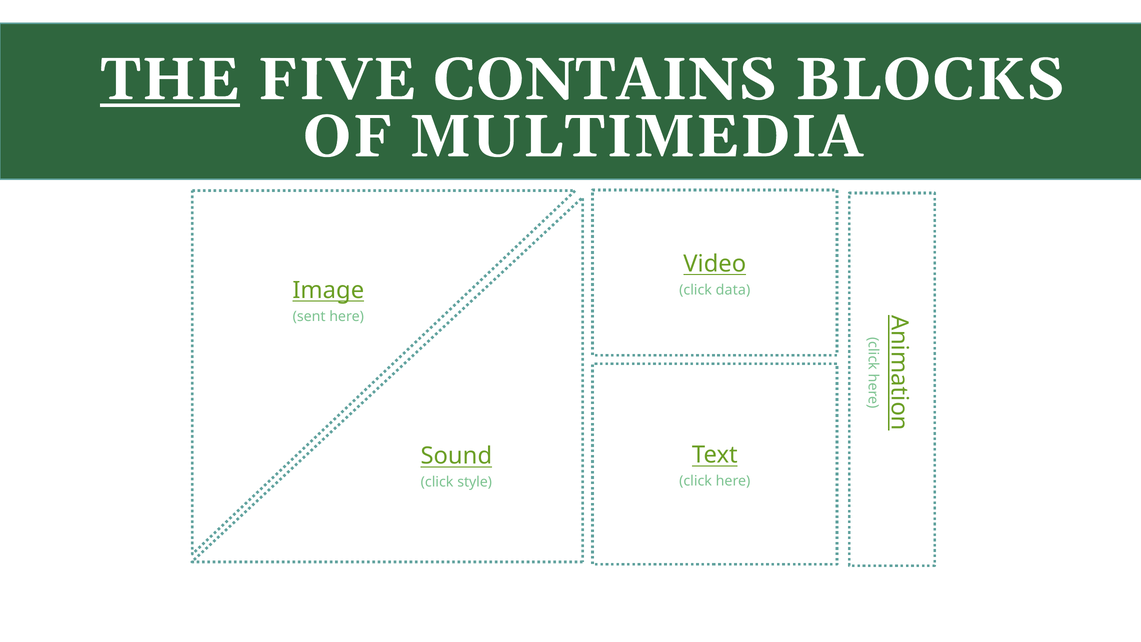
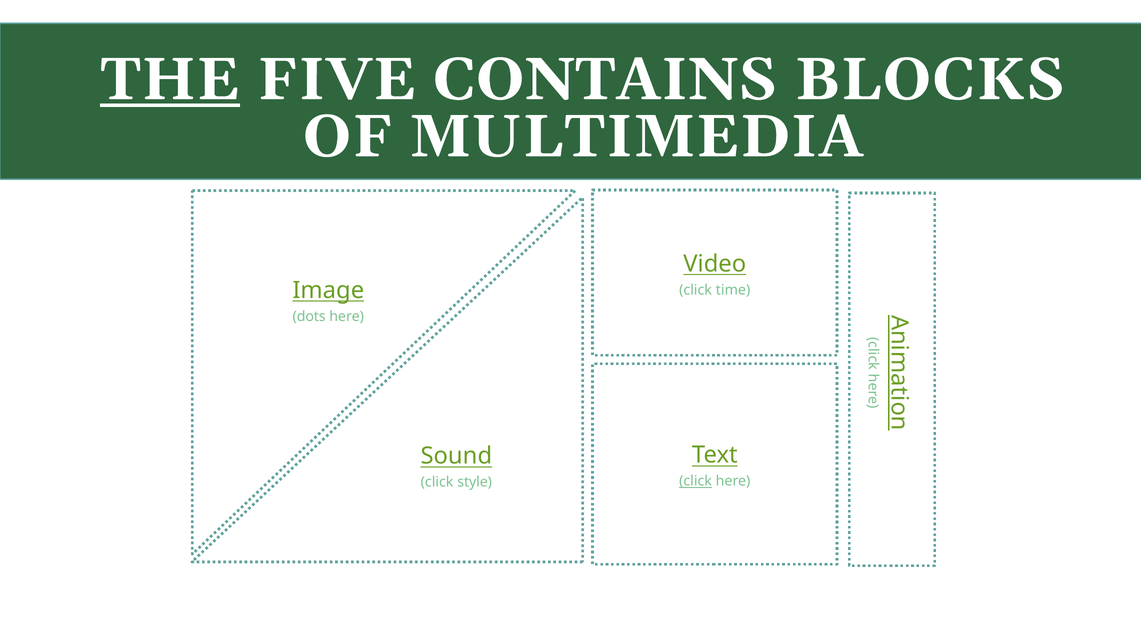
data: data -> time
sent: sent -> dots
click at (696, 481) underline: none -> present
